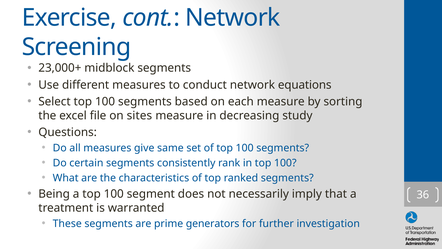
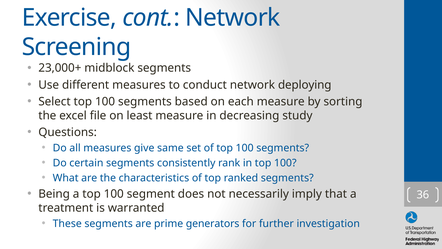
equations: equations -> deploying
sites: sites -> least
